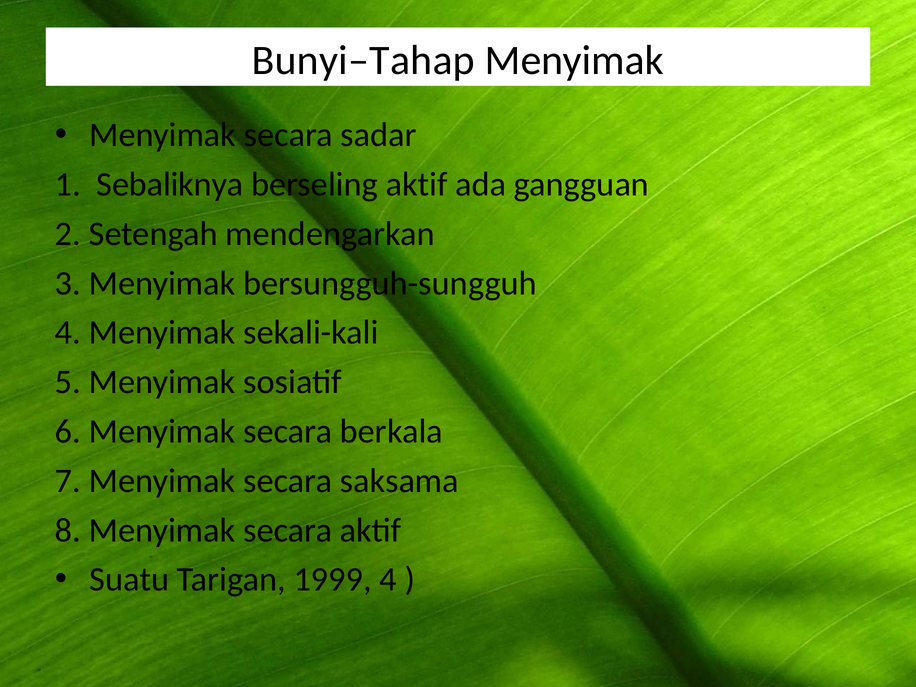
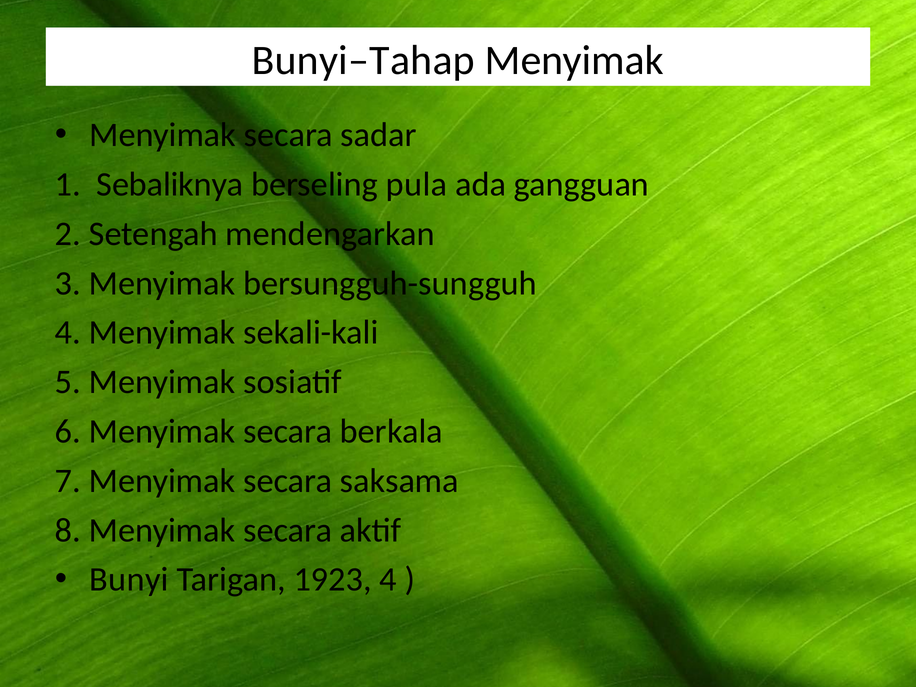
berseling aktif: aktif -> pula
Suatu: Suatu -> Bunyi
1999: 1999 -> 1923
